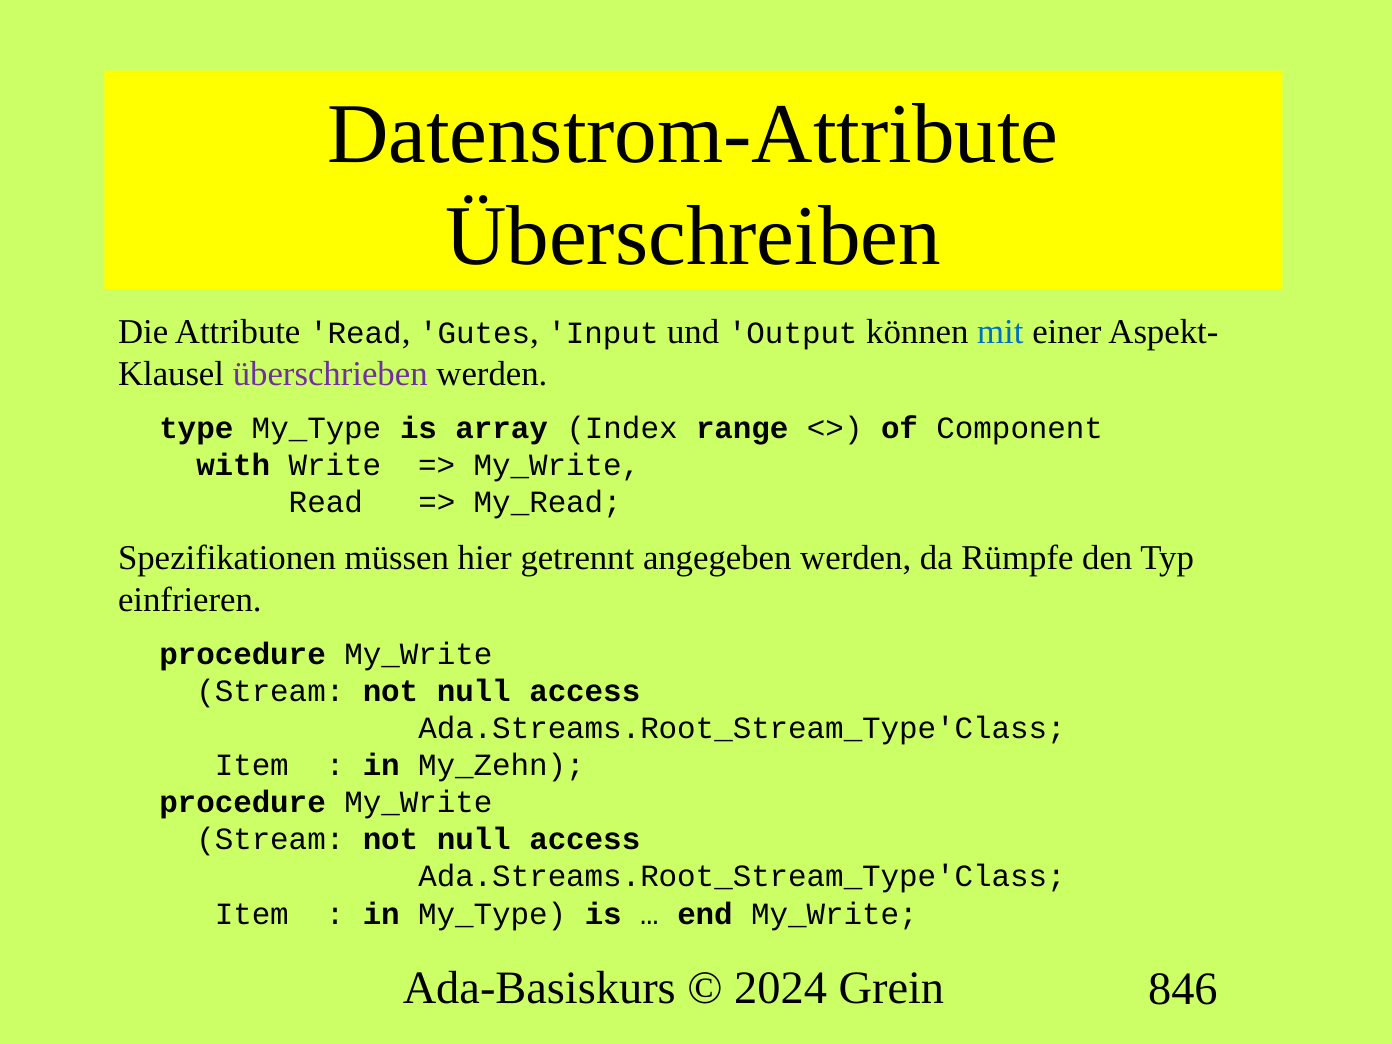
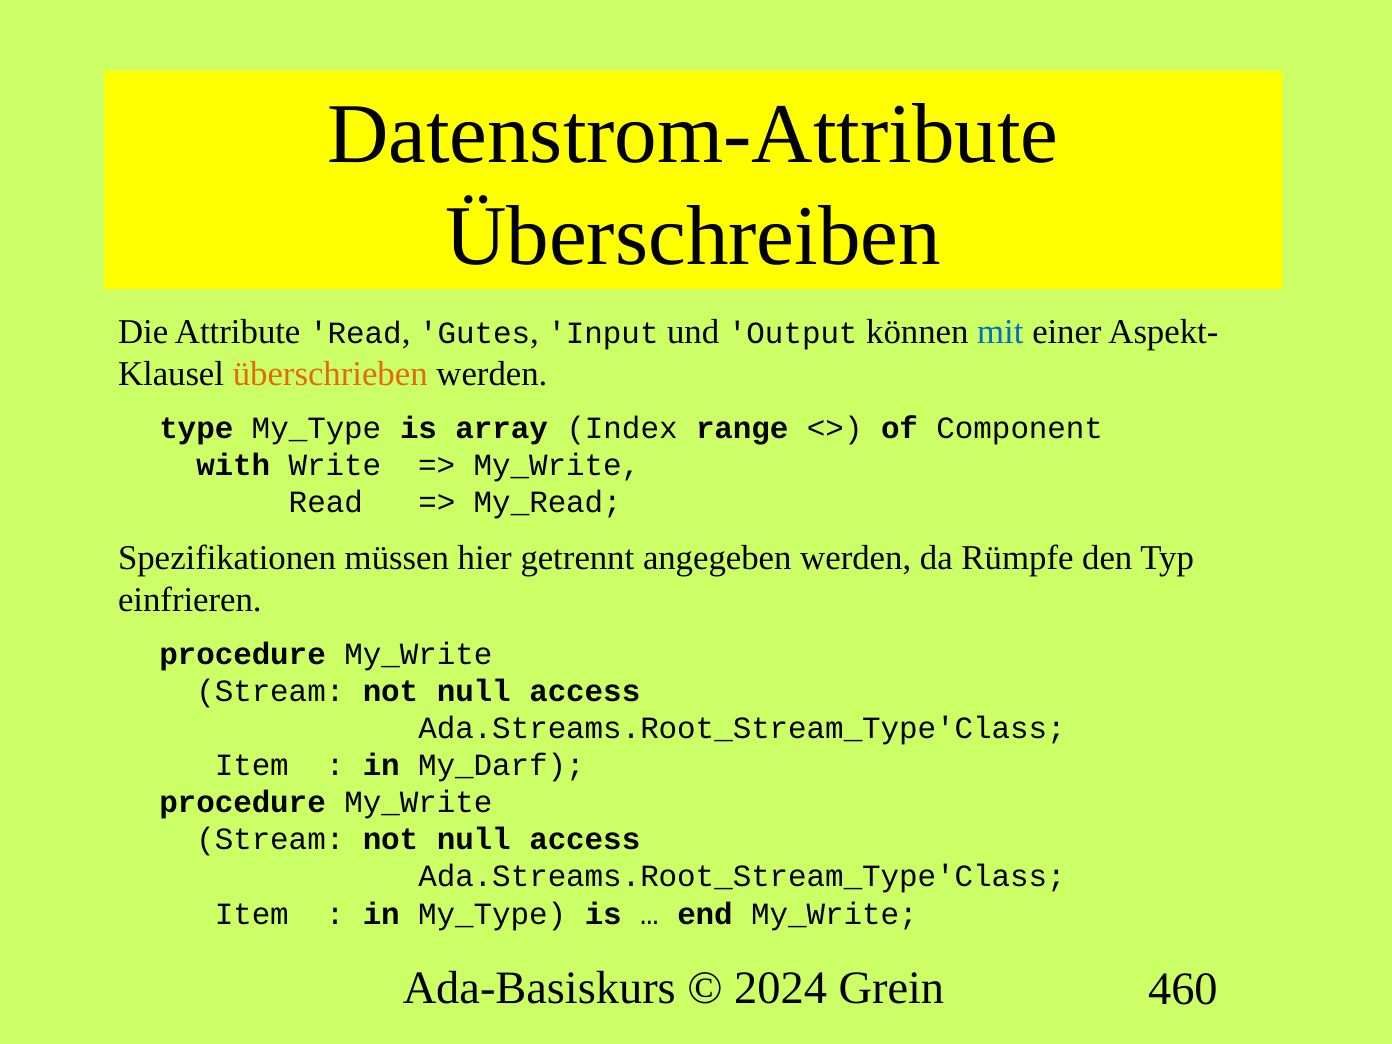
überschrieben colour: purple -> orange
My_Zehn: My_Zehn -> My_Darf
846: 846 -> 460
